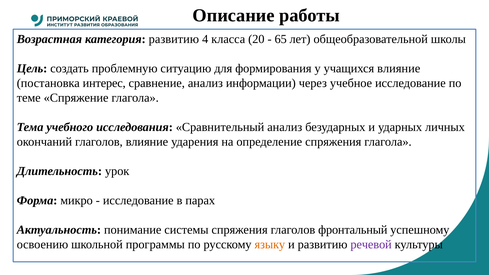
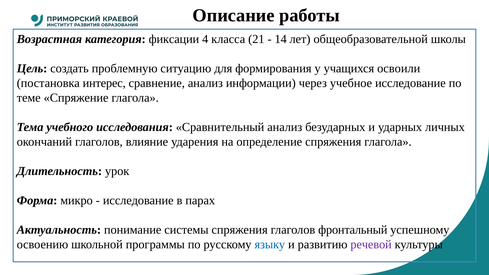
категория развитию: развитию -> фиксации
20: 20 -> 21
65: 65 -> 14
учащихся влияние: влияние -> освоили
языку colour: orange -> blue
